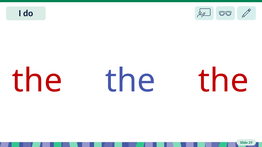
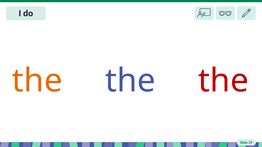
the at (37, 81) colour: red -> orange
